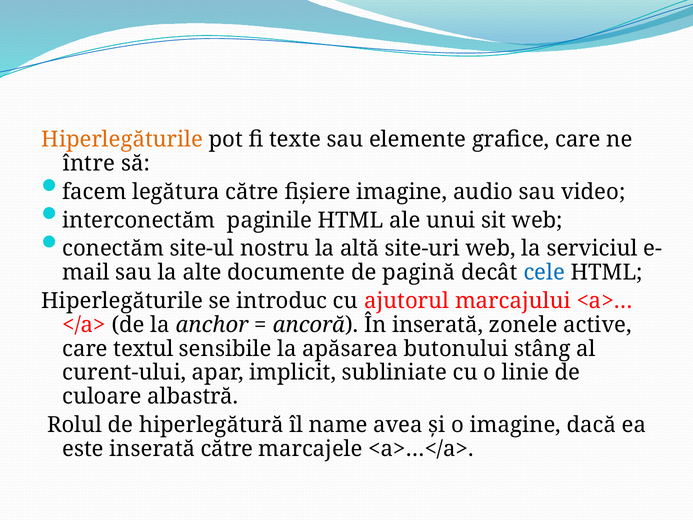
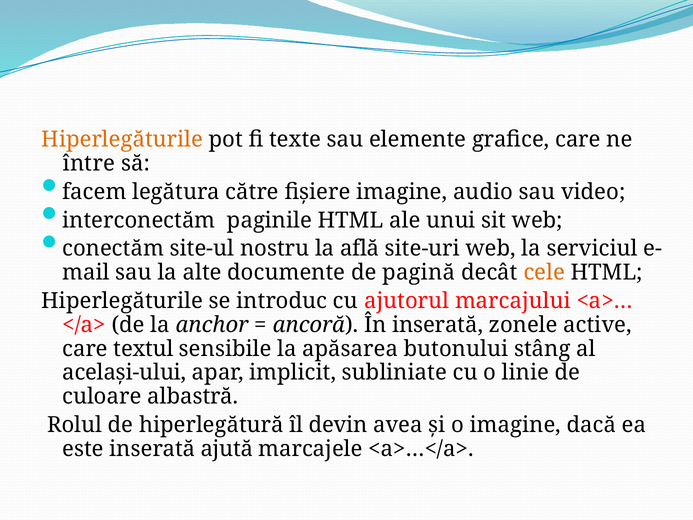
altă: altă -> află
cele colour: blue -> orange
curent-ului: curent-ului -> același-ului
name: name -> devin
inserată către: către -> ajută
